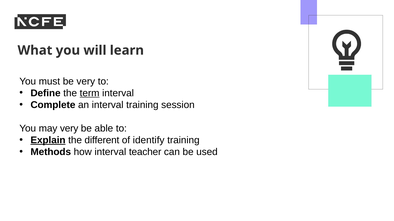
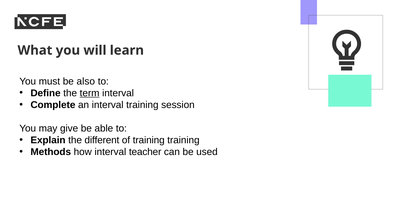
be very: very -> also
may very: very -> give
Explain underline: present -> none
of identify: identify -> training
